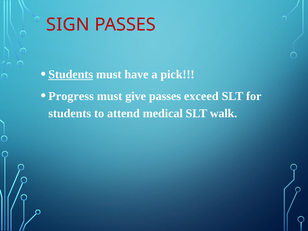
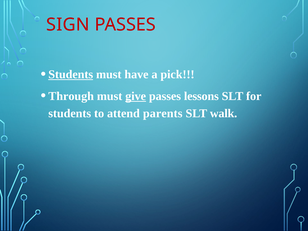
Progress: Progress -> Through
give underline: none -> present
exceed: exceed -> lessons
medical: medical -> parents
